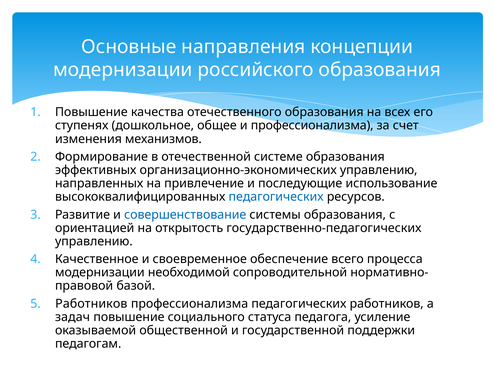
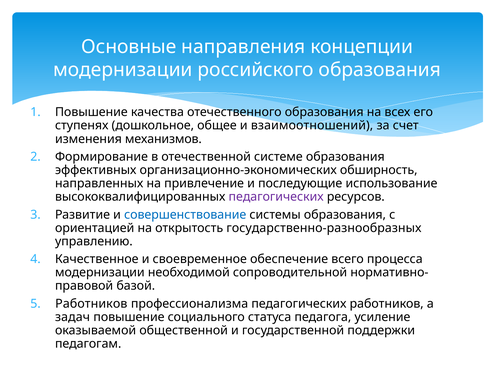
и профессионализма: профессионализма -> взаимоотношений
организационно-экономических управлению: управлению -> обширность
педагогических at (276, 197) colour: blue -> purple
государственно-педагогических: государственно-педагогических -> государственно-разнообразных
